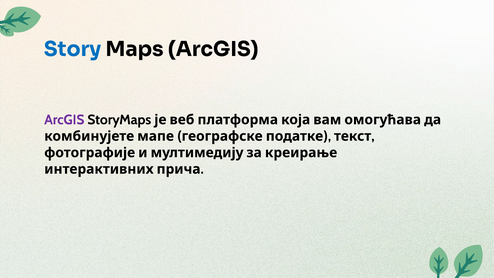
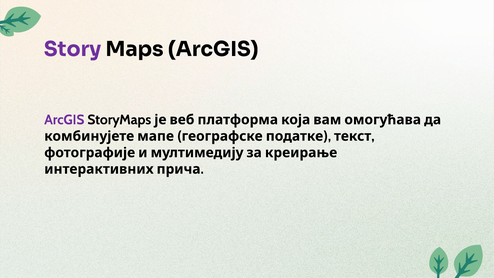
Story colour: blue -> purple
